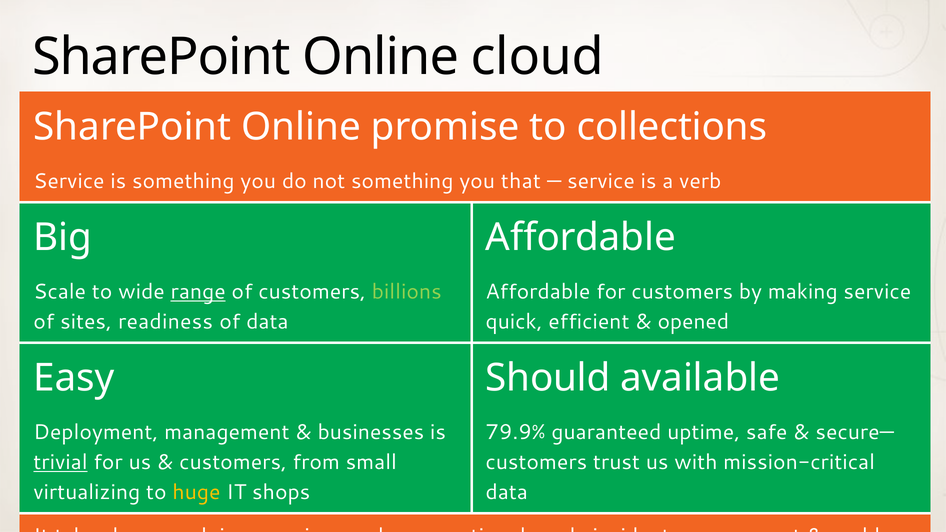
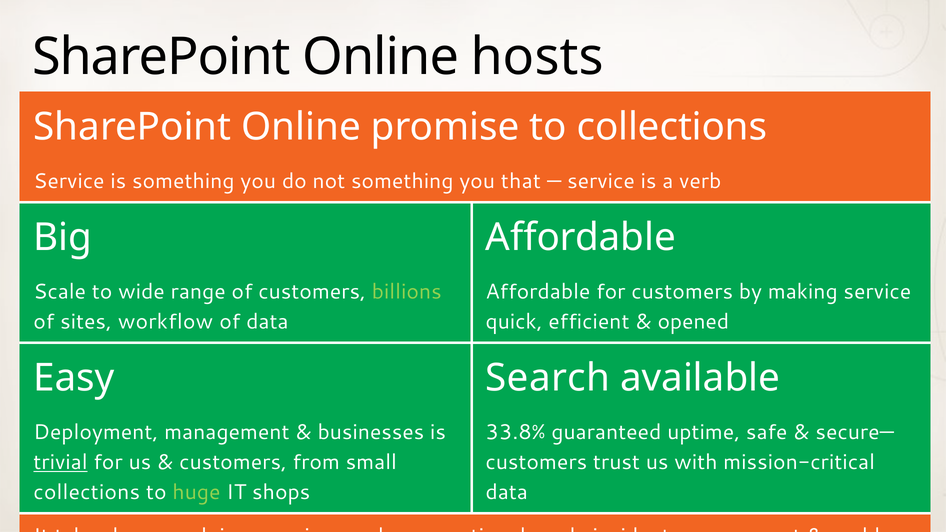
cloud: cloud -> hosts
range underline: present -> none
readiness: readiness -> workflow
Should: Should -> Search
79.9%: 79.9% -> 33.8%
virtualizing at (87, 492): virtualizing -> collections
huge colour: yellow -> light green
